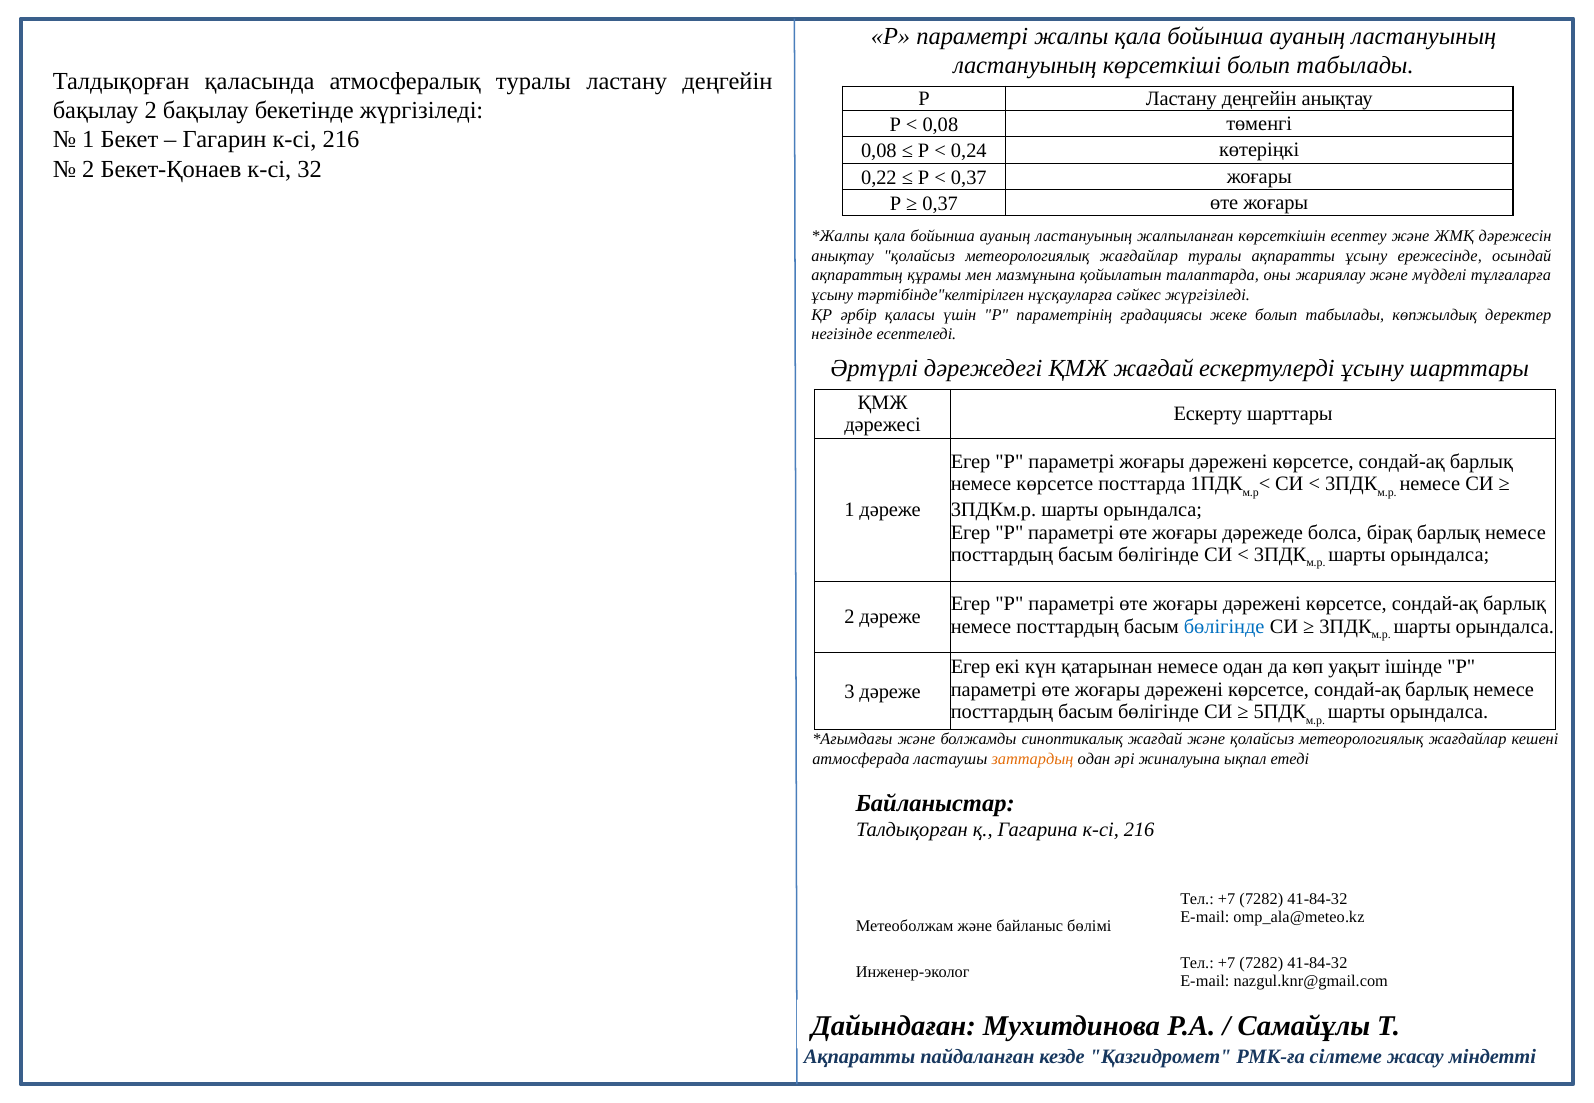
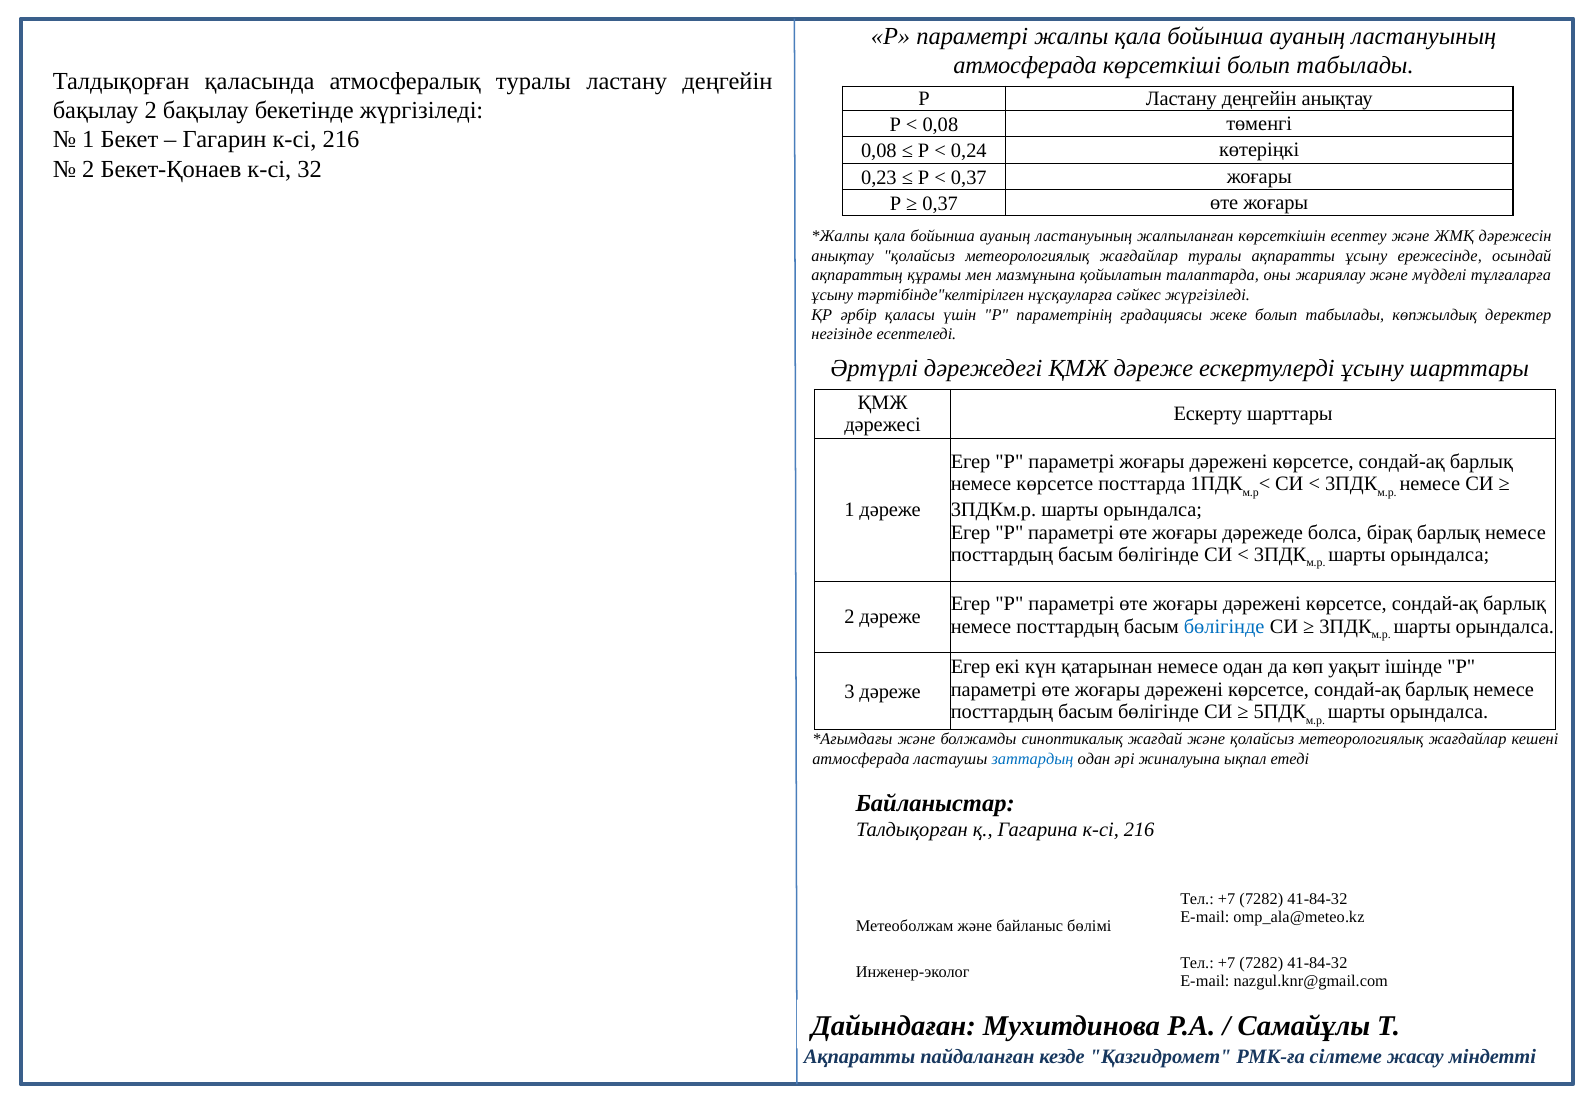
ластануының at (1025, 65): ластануының -> атмосферада
0,22: 0,22 -> 0,23
ҚМЖ жағдай: жағдай -> дәреже
заттардың colour: orange -> blue
